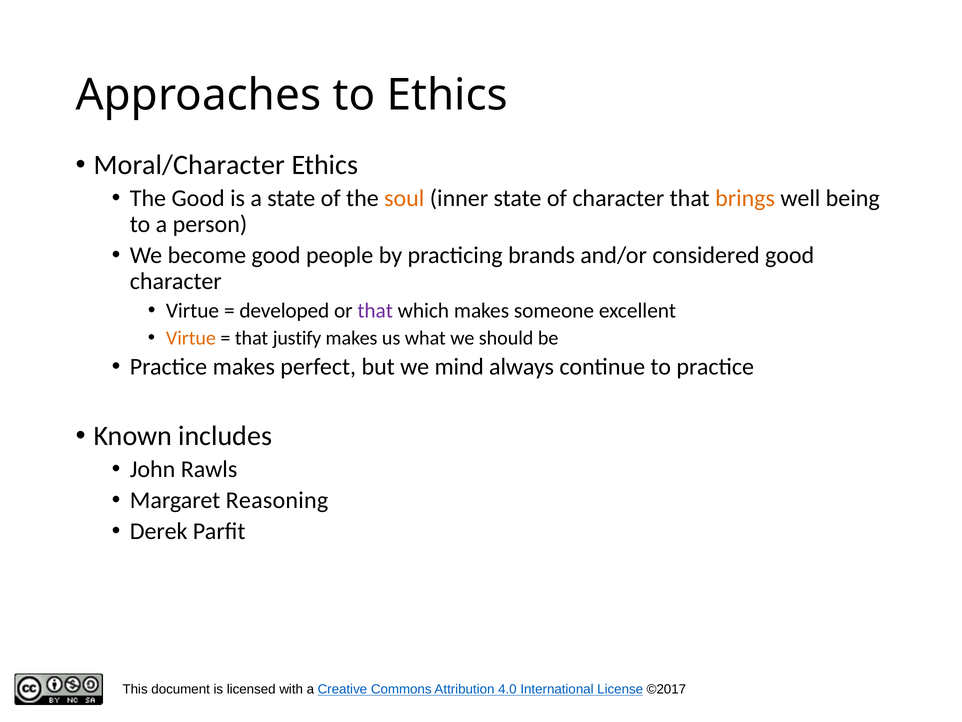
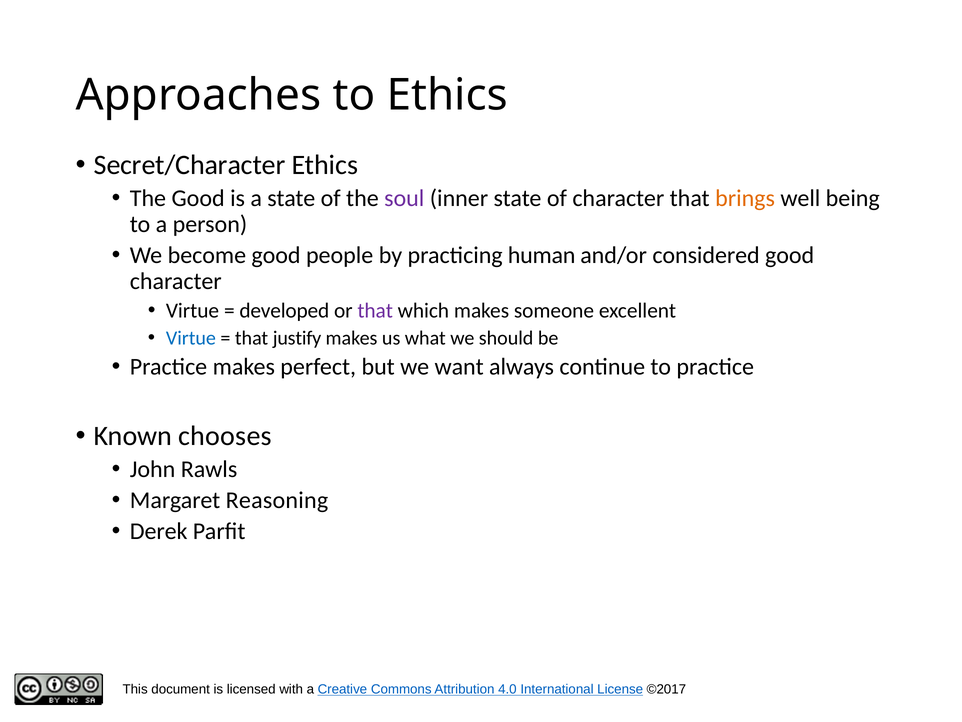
Moral/Character: Moral/Character -> Secret/Character
soul colour: orange -> purple
brands: brands -> human
Virtue at (191, 338) colour: orange -> blue
mind: mind -> want
includes: includes -> chooses
